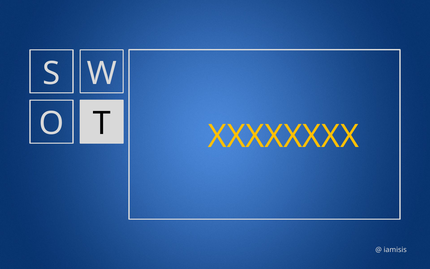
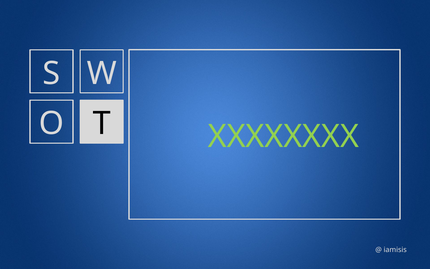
XXXXXXXX colour: yellow -> light green
